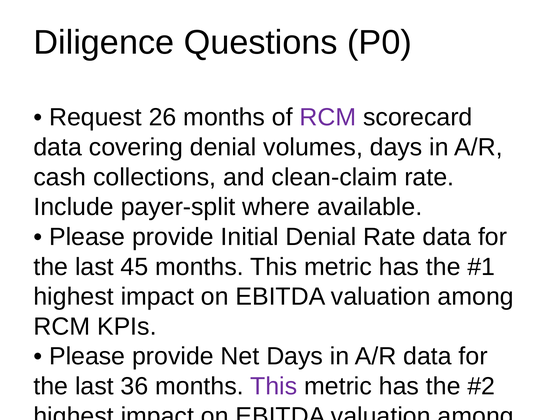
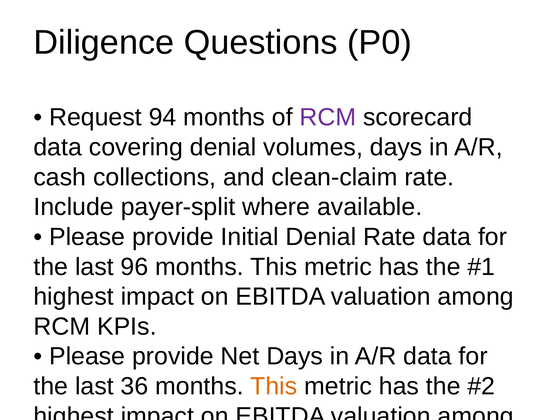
26: 26 -> 94
45: 45 -> 96
This at (274, 386) colour: purple -> orange
